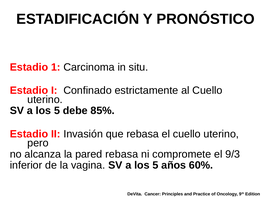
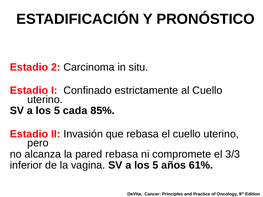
1: 1 -> 2
debe: debe -> cada
9/3: 9/3 -> 3/3
60%: 60% -> 61%
